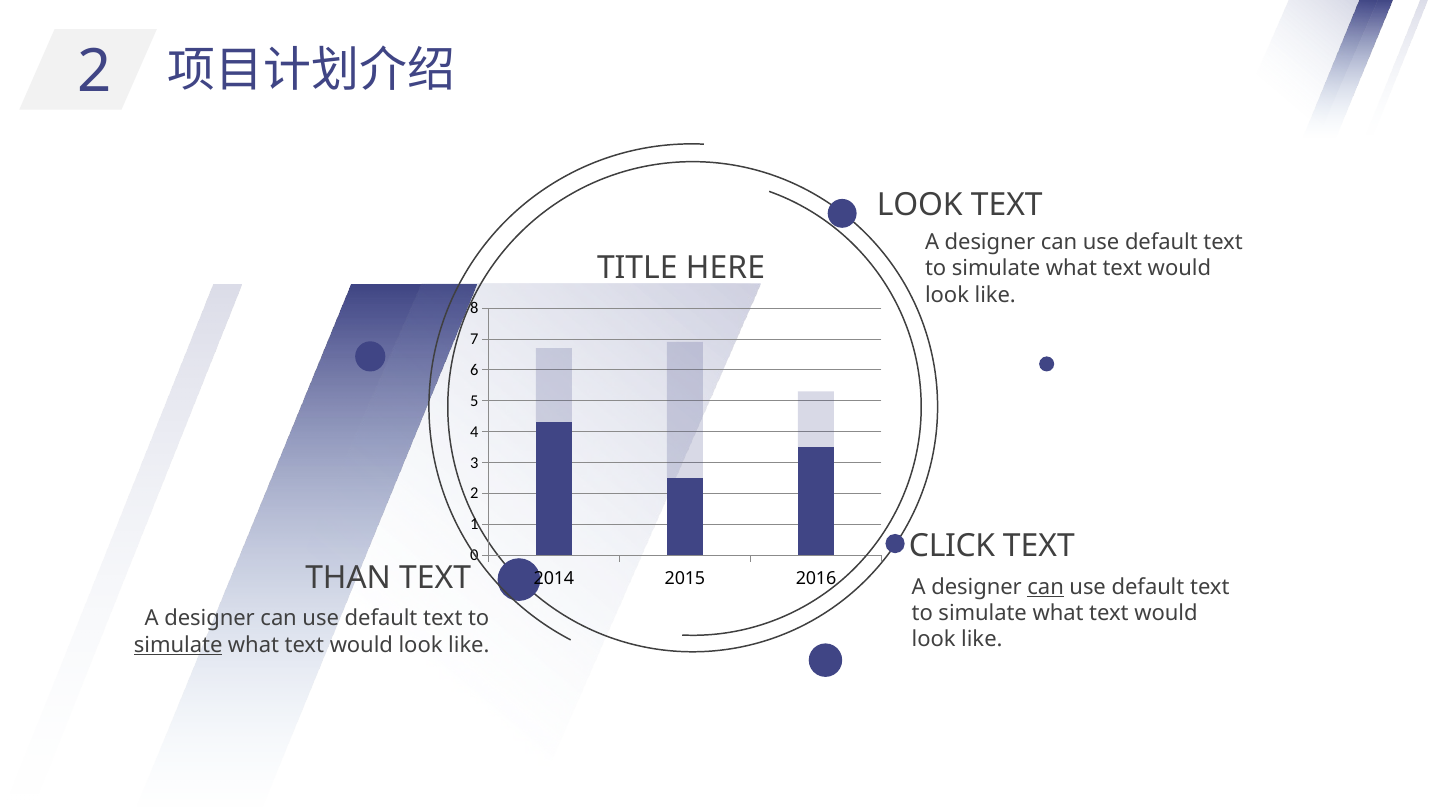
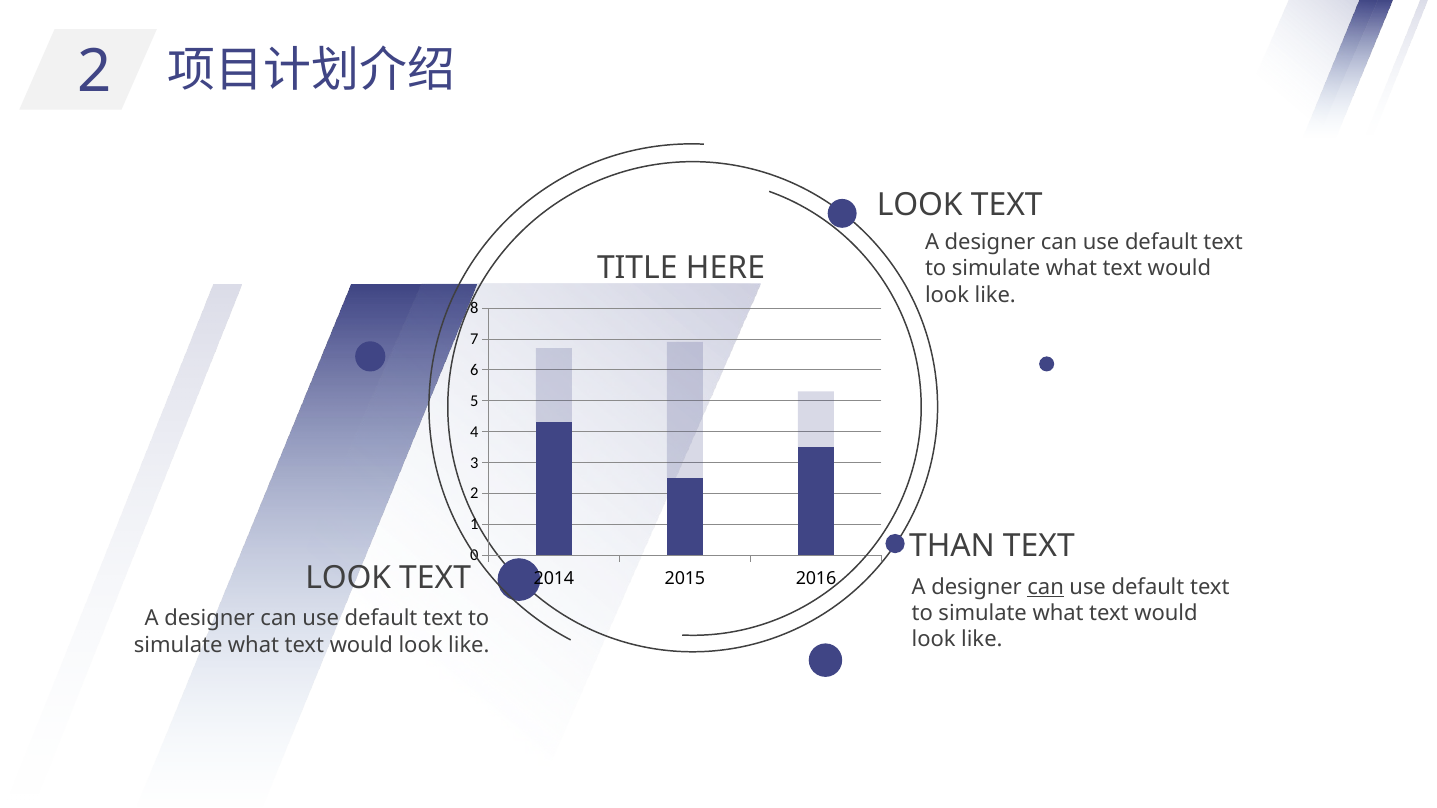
CLICK: CLICK -> THAN
THAN at (348, 578): THAN -> LOOK
simulate at (178, 645) underline: present -> none
